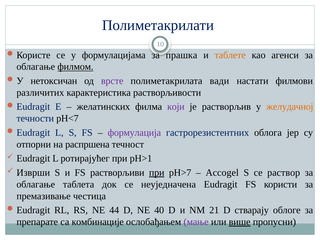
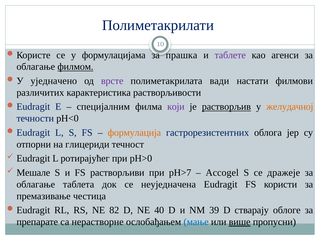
таблете colour: orange -> purple
нетоксичан: нетоксичан -> уједначено
желатинских: желатинских -> специјалним
растворљив underline: none -> present
pH<7: pH<7 -> pH<0
формулација colour: purple -> orange
распршена: распршена -> глицериди
pH>1: pH>1 -> pH>0
Изврши: Изврши -> Мешале
при at (157, 173) underline: present -> none
раствор: раствор -> дражеје
44: 44 -> 82
21: 21 -> 39
комбинације: комбинације -> нерастворне
мање colour: purple -> blue
